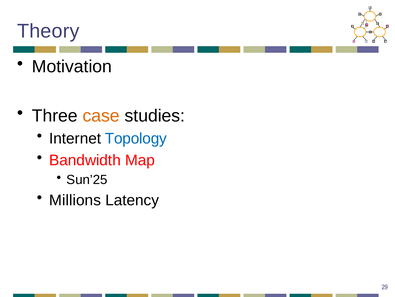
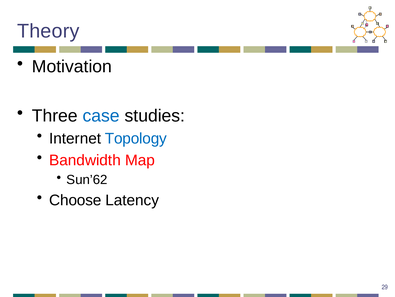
case colour: orange -> blue
Sun’25: Sun’25 -> Sun’62
Millions: Millions -> Choose
